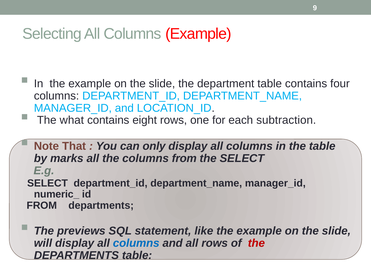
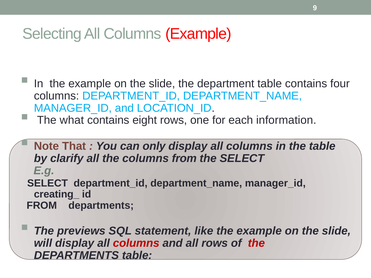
subtraction: subtraction -> information
marks: marks -> clarify
numeric_: numeric_ -> creating_
columns at (136, 243) colour: blue -> red
